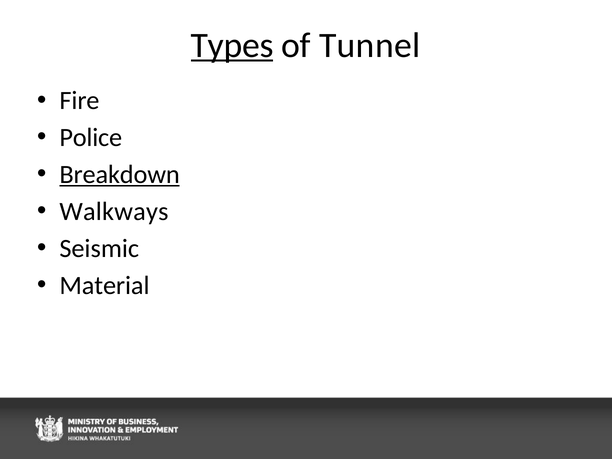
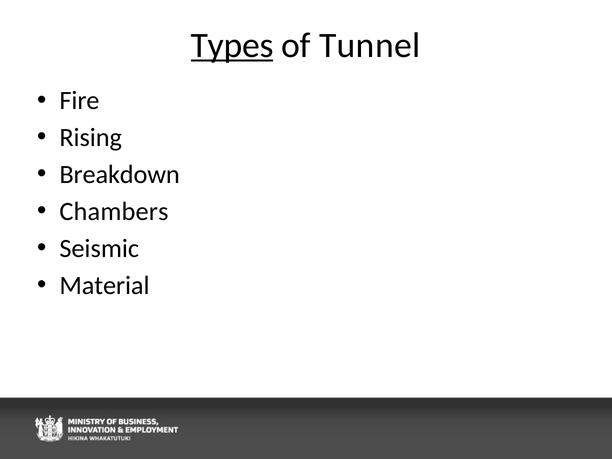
Police: Police -> Rising
Breakdown underline: present -> none
Walkways: Walkways -> Chambers
